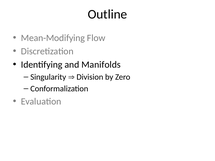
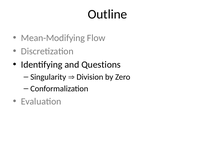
Manifolds: Manifolds -> Questions
